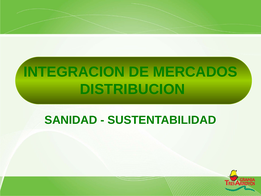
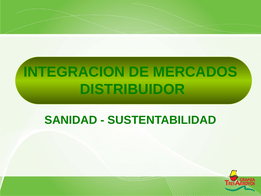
DISTRIBUCION: DISTRIBUCION -> DISTRIBUIDOR
